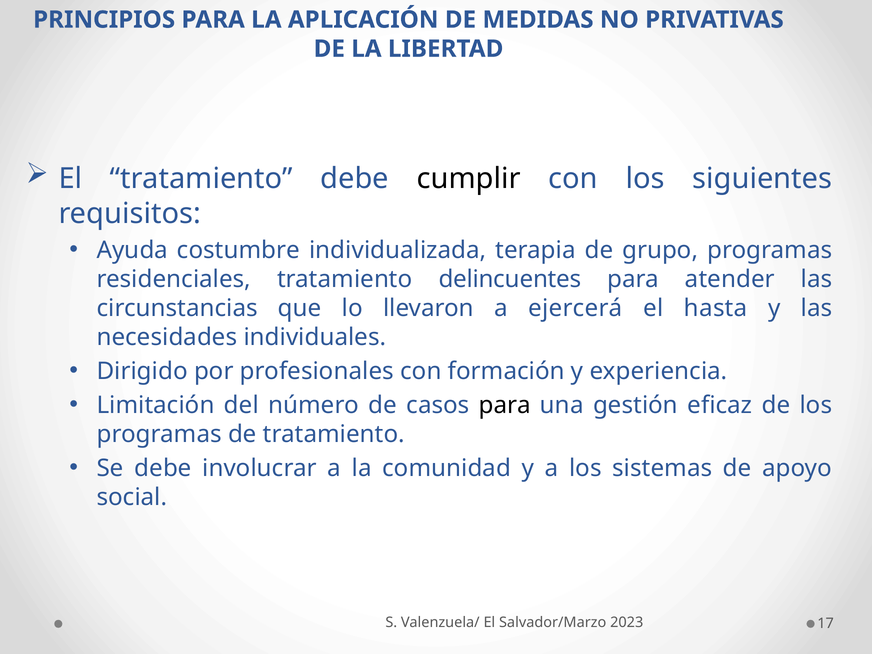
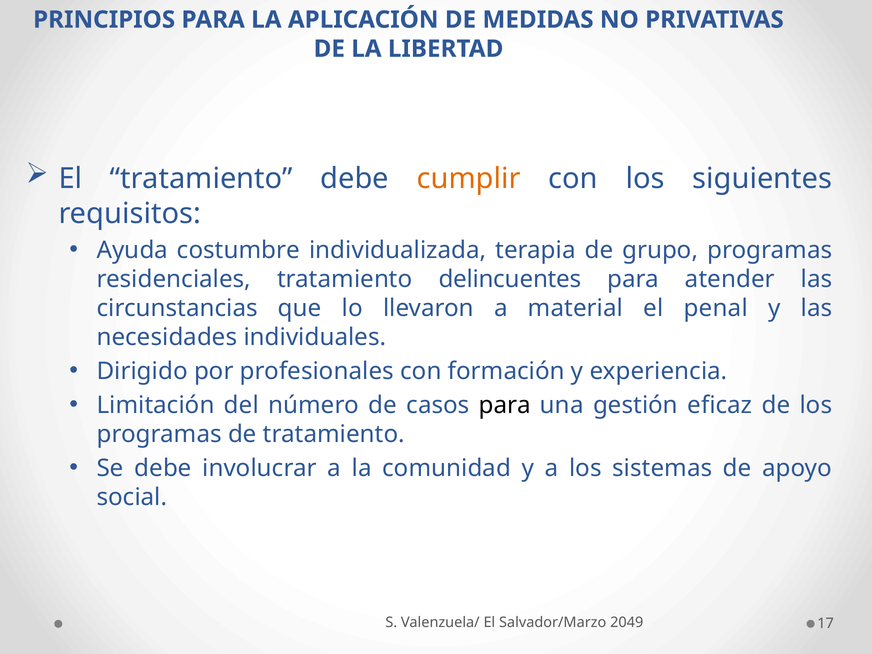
cumplir colour: black -> orange
ejercerá: ejercerá -> material
hasta: hasta -> penal
2023: 2023 -> 2049
